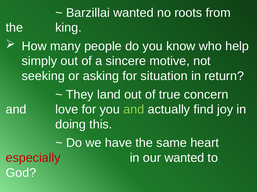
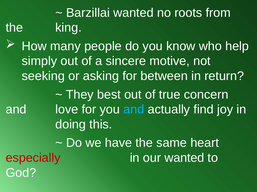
situation: situation -> between
land: land -> best
and at (134, 110) colour: light green -> light blue
